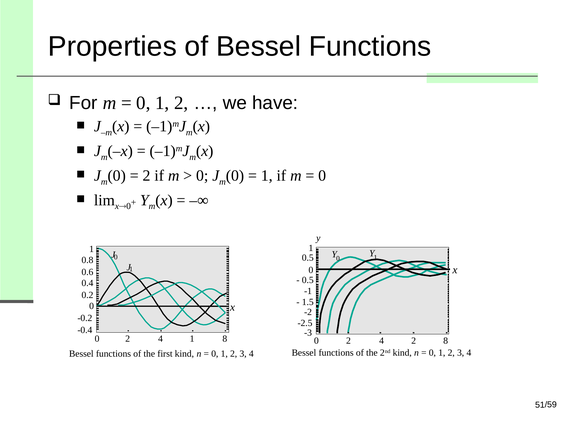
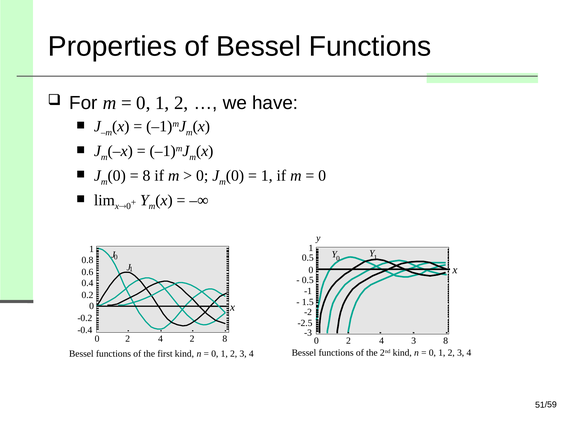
2 at (147, 176): 2 -> 8
4 1: 1 -> 2
4 2: 2 -> 3
